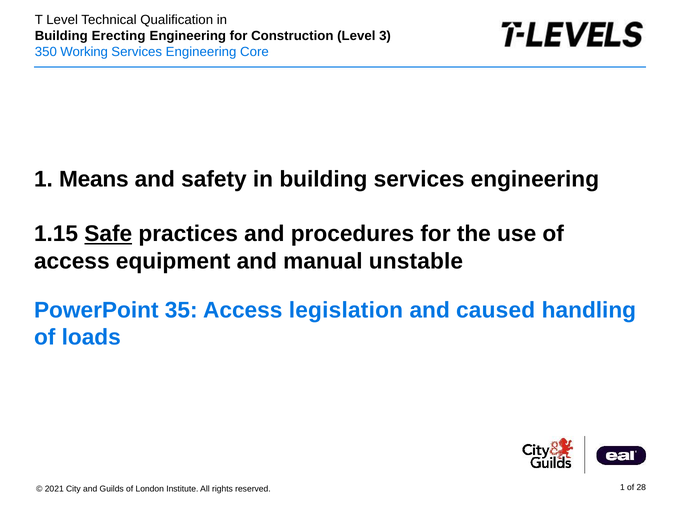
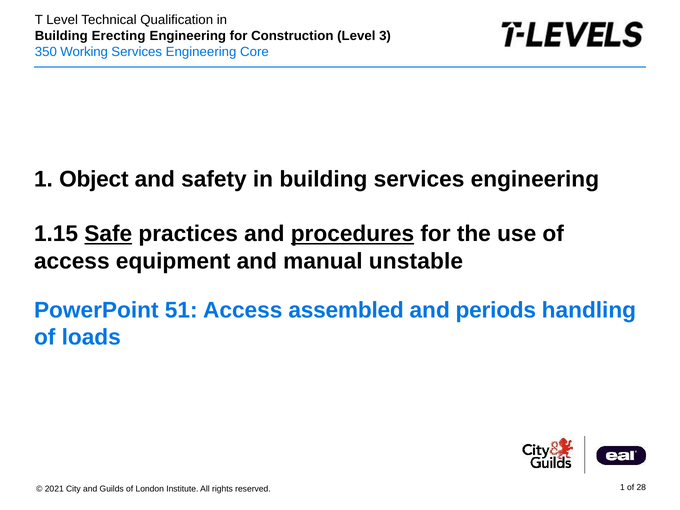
Means: Means -> Object
procedures underline: none -> present
35: 35 -> 51
legislation: legislation -> assembled
caused: caused -> periods
